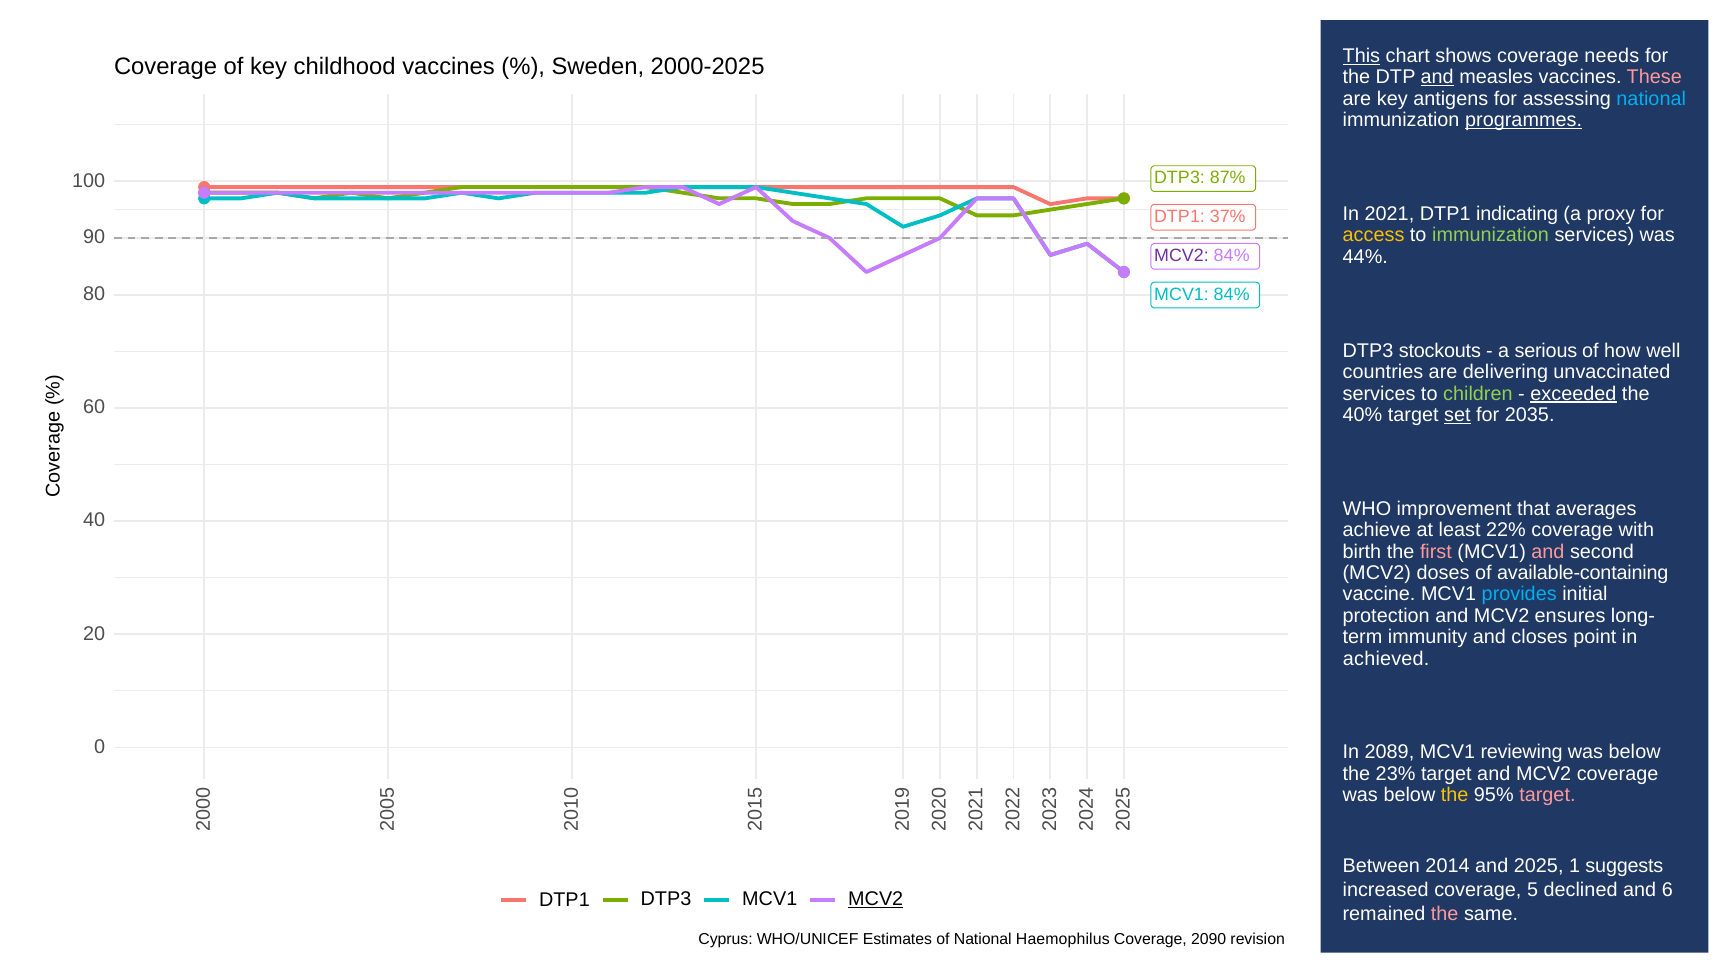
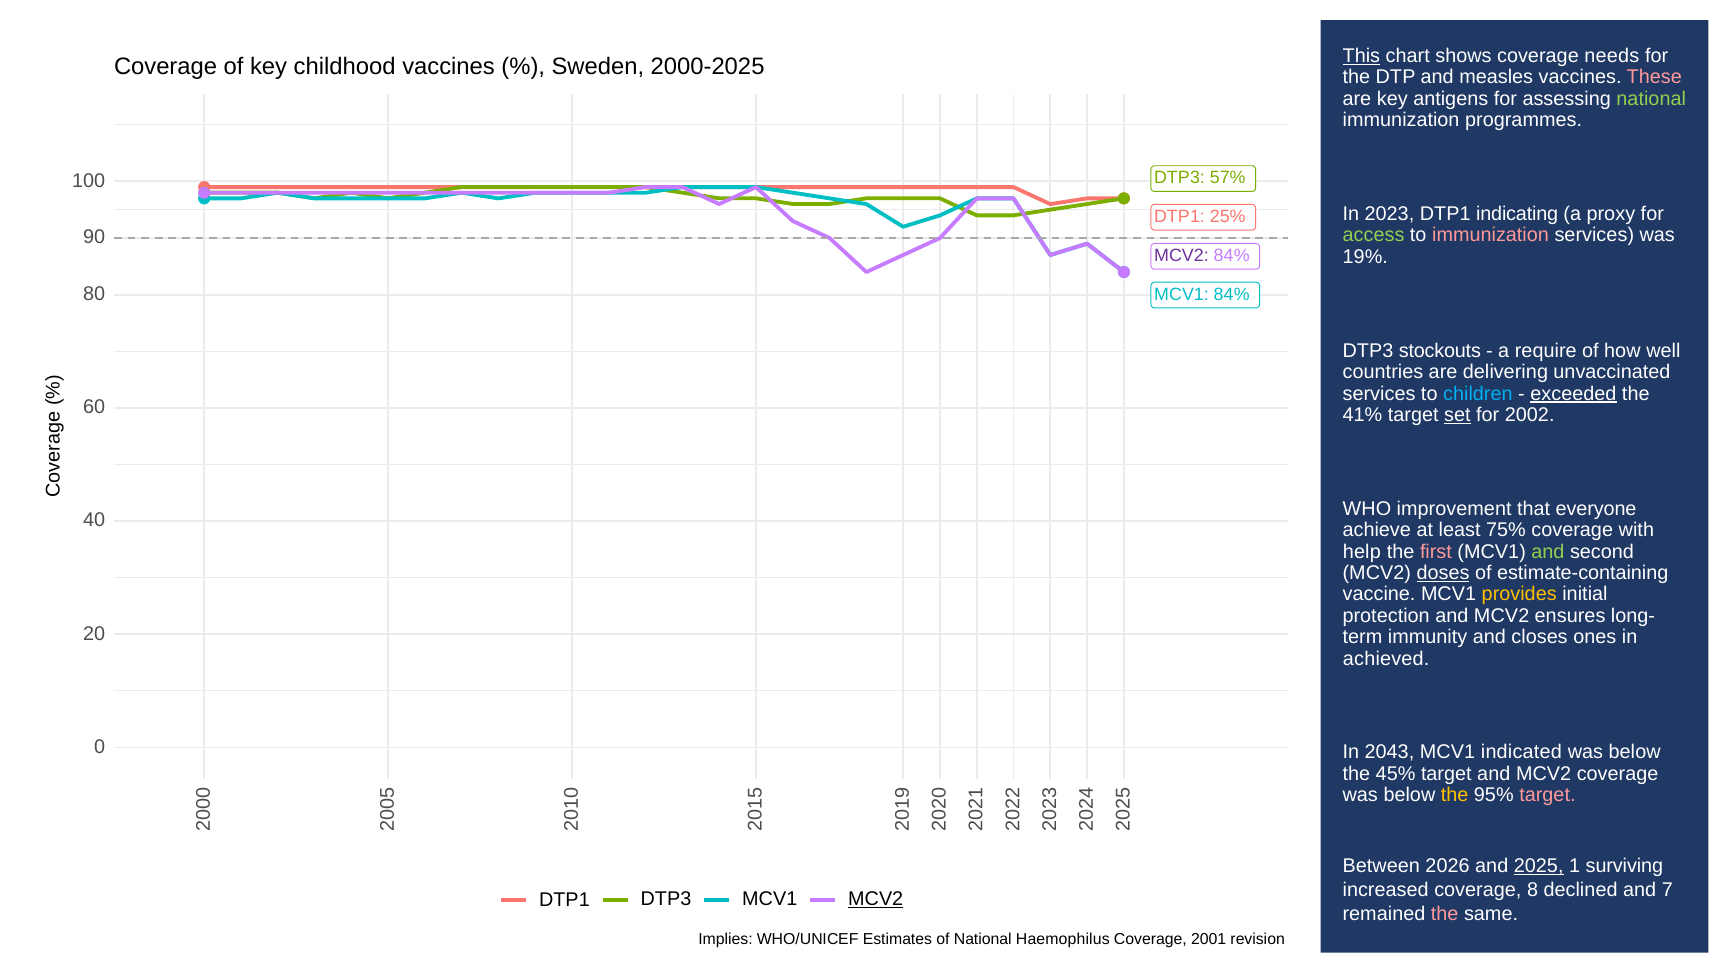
and at (1437, 77) underline: present -> none
national at (1651, 99) colour: light blue -> light green
programmes underline: present -> none
87%: 87% -> 57%
2021: 2021 -> 2023
37%: 37% -> 25%
access colour: yellow -> light green
immunization at (1491, 235) colour: light green -> pink
44%: 44% -> 19%
serious: serious -> require
children colour: light green -> light blue
40%: 40% -> 41%
2035: 2035 -> 2002
averages: averages -> everyone
22%: 22% -> 75%
birth: birth -> help
and at (1548, 552) colour: pink -> light green
doses underline: none -> present
available-containing: available-containing -> estimate-containing
provides colour: light blue -> yellow
point: point -> ones
2089: 2089 -> 2043
reviewing: reviewing -> indicated
23%: 23% -> 45%
2014: 2014 -> 2026
2025 underline: none -> present
suggests: suggests -> surviving
coverage 5: 5 -> 8
6: 6 -> 7
Cyprus: Cyprus -> Implies
2090: 2090 -> 2001
